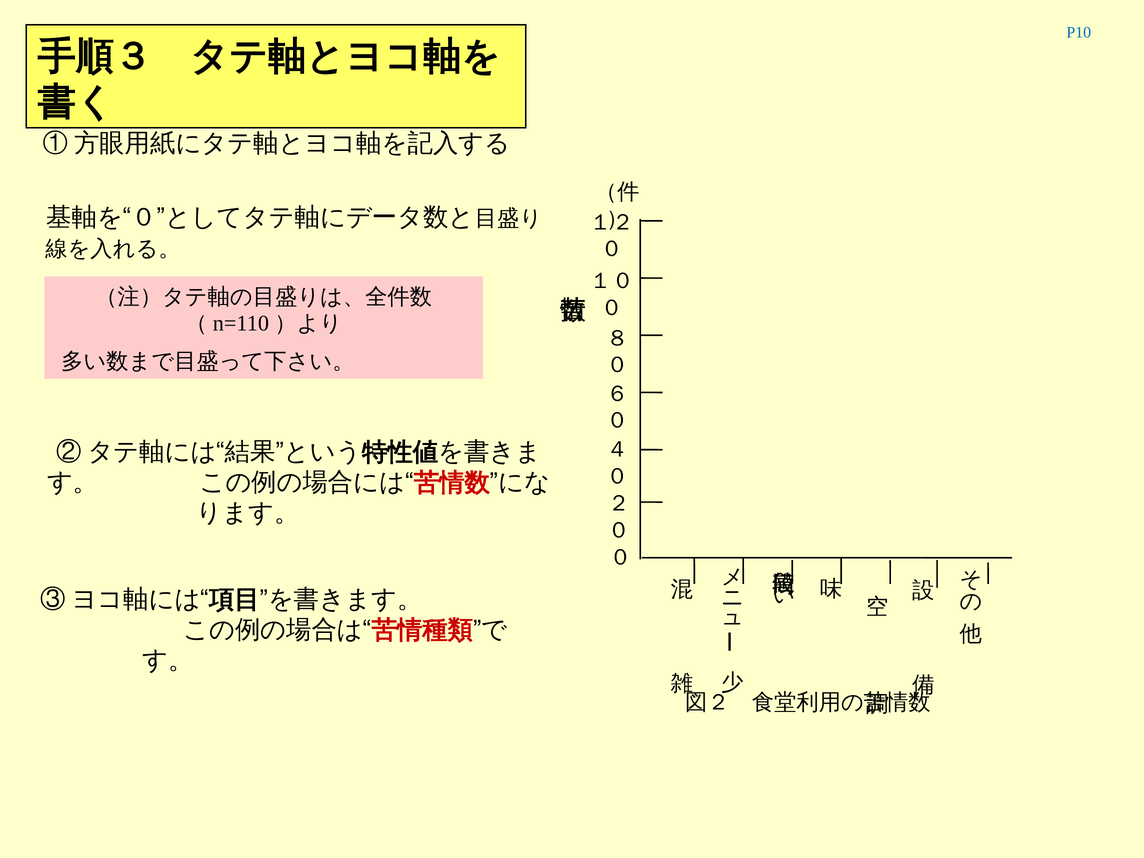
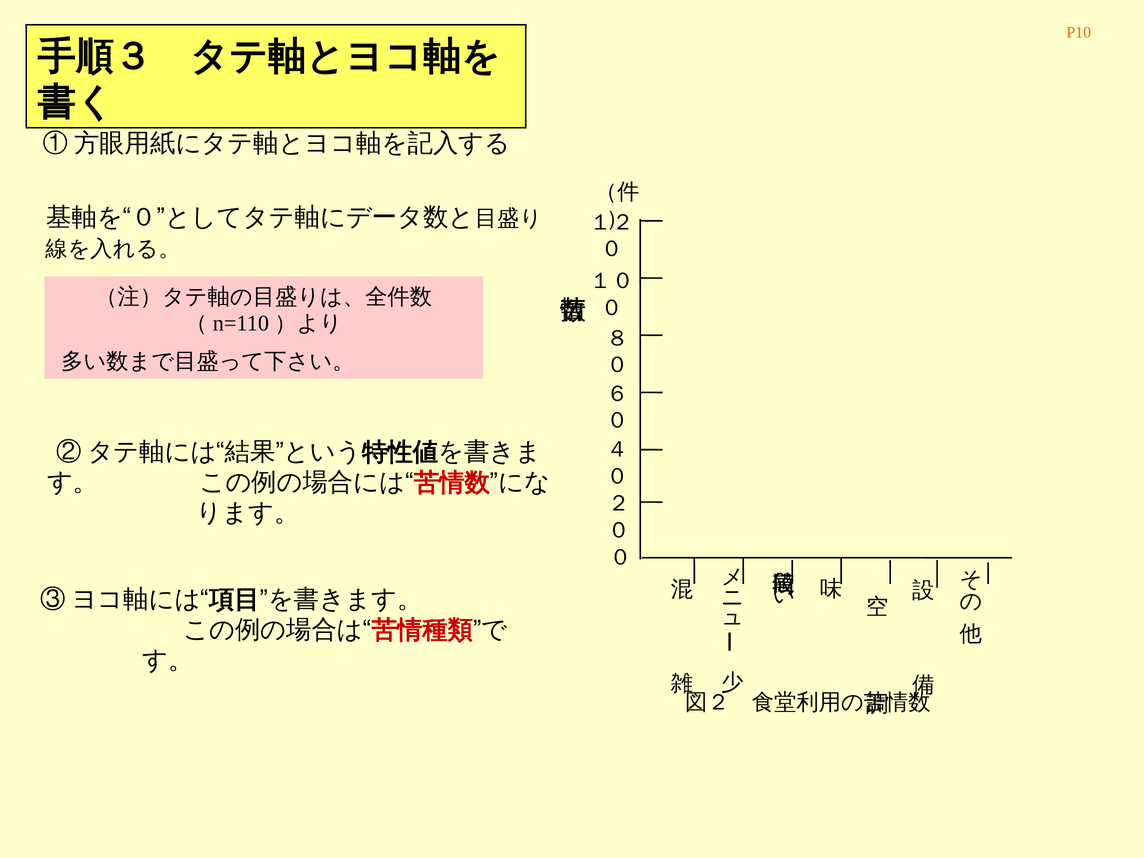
P10 colour: blue -> orange
